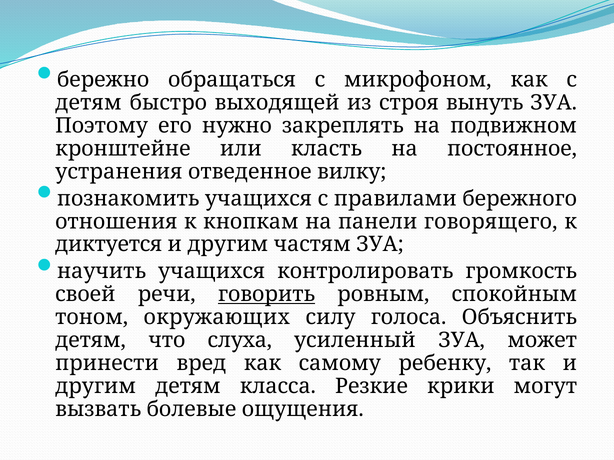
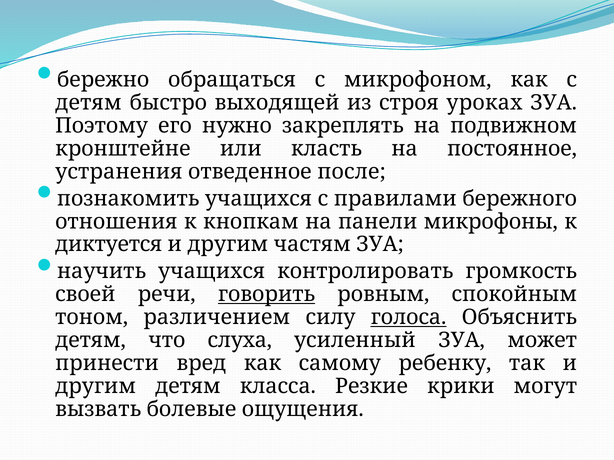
вынуть: вынуть -> уроках
вилку: вилку -> после
говорящего: говорящего -> микрофоны
окружающих: окружающих -> различением
голоса underline: none -> present
